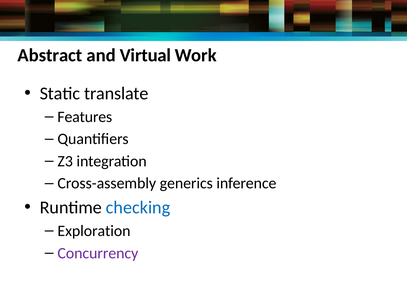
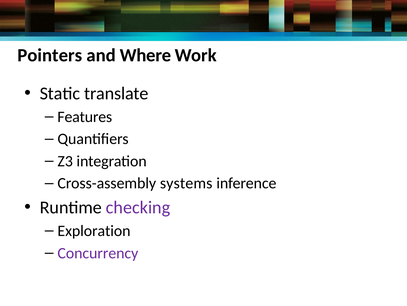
Abstract: Abstract -> Pointers
Virtual: Virtual -> Where
generics: generics -> systems
checking colour: blue -> purple
